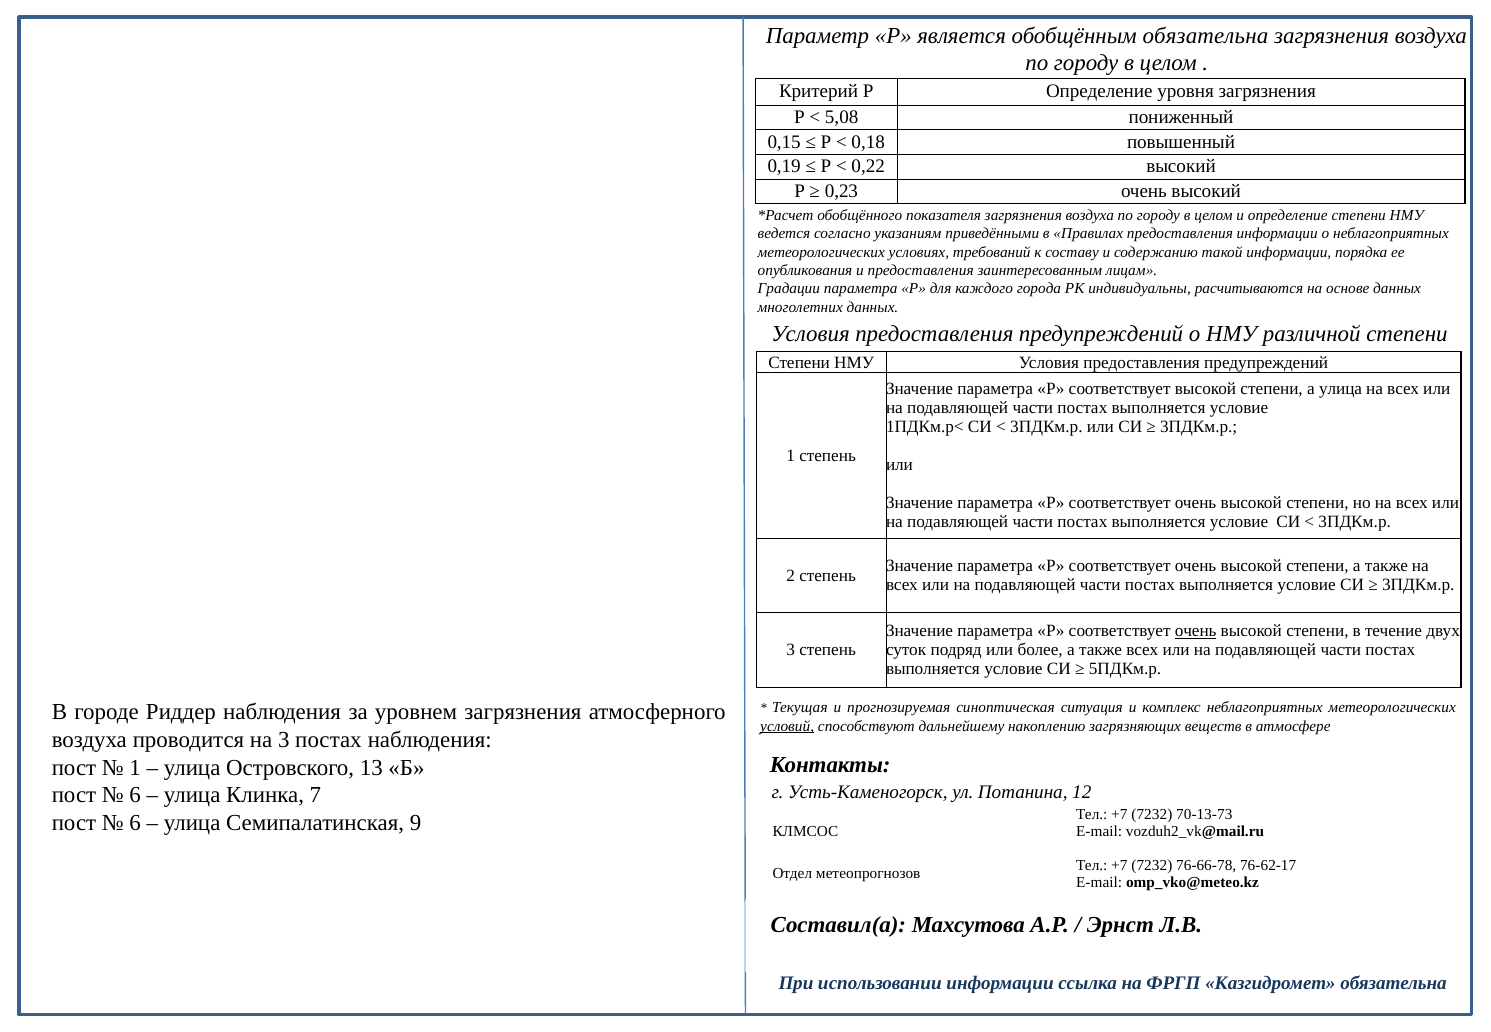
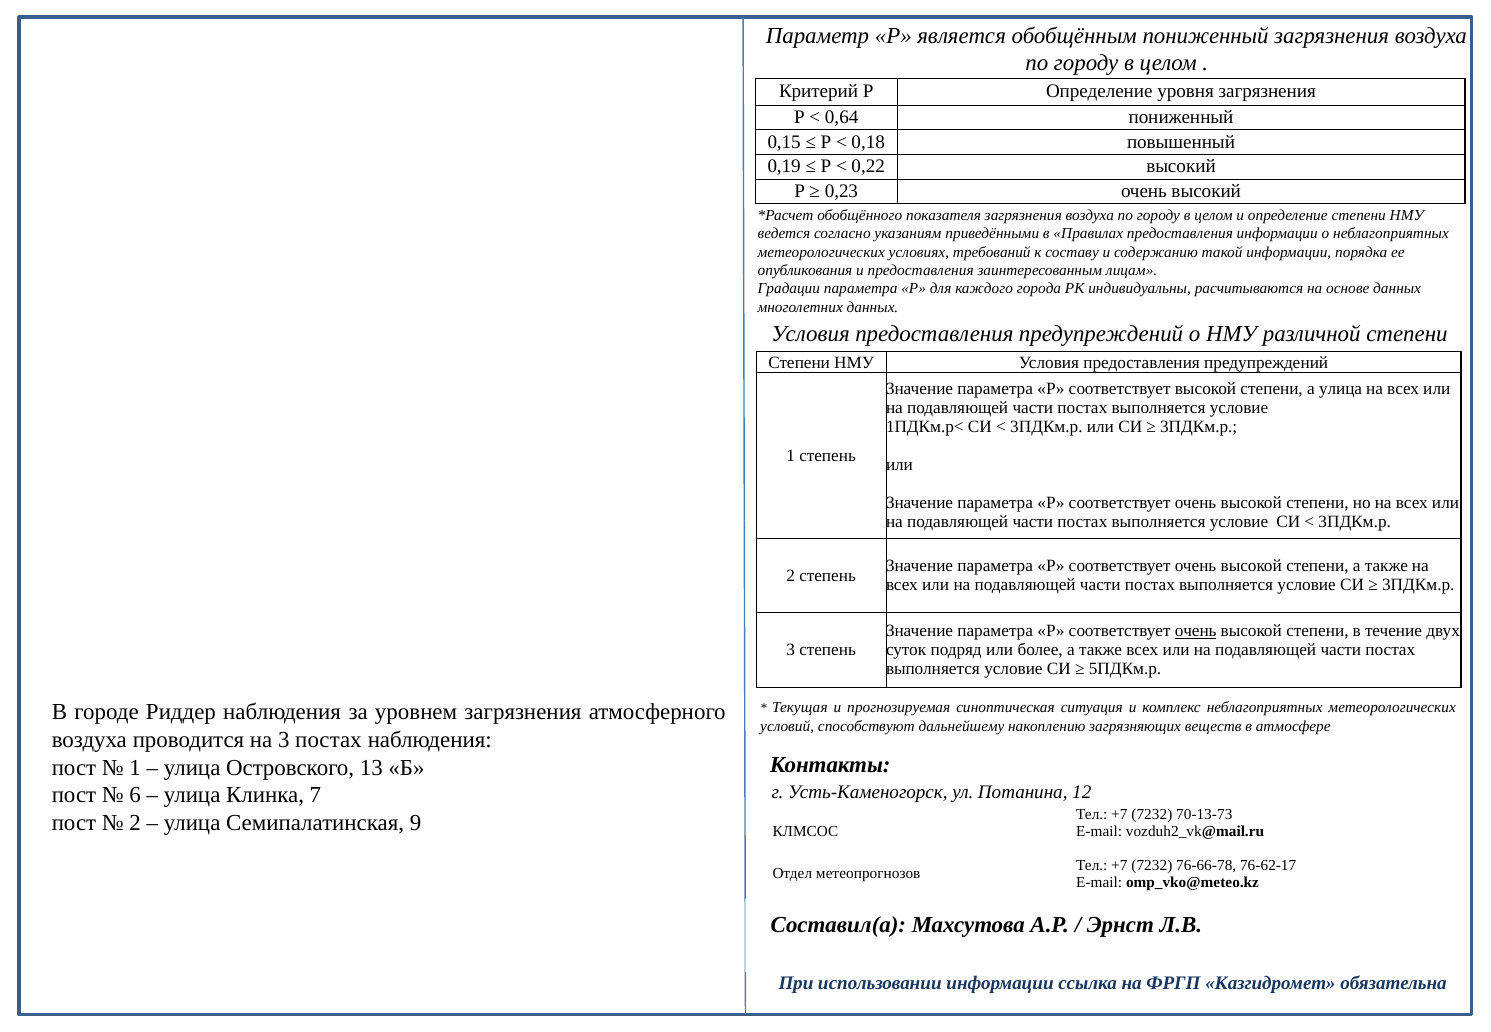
обобщённым обязательна: обязательна -> пониженный
5,08: 5,08 -> 0,64
условий underline: present -> none
6 at (135, 823): 6 -> 2
